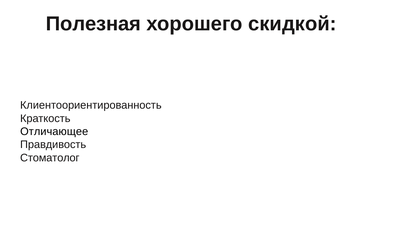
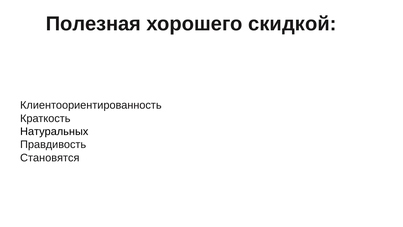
Отличающее: Отличающее -> Натуральных
Стоматолог: Стоматолог -> Становятся
